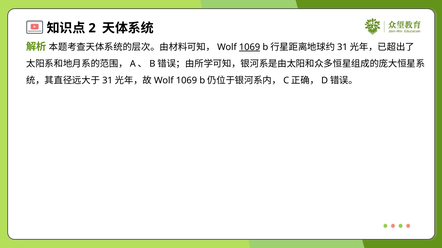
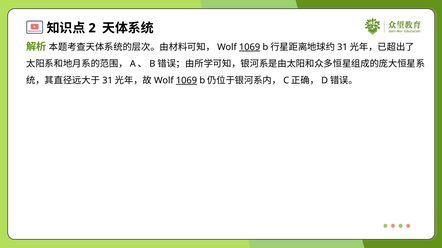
1069 at (186, 81) underline: none -> present
